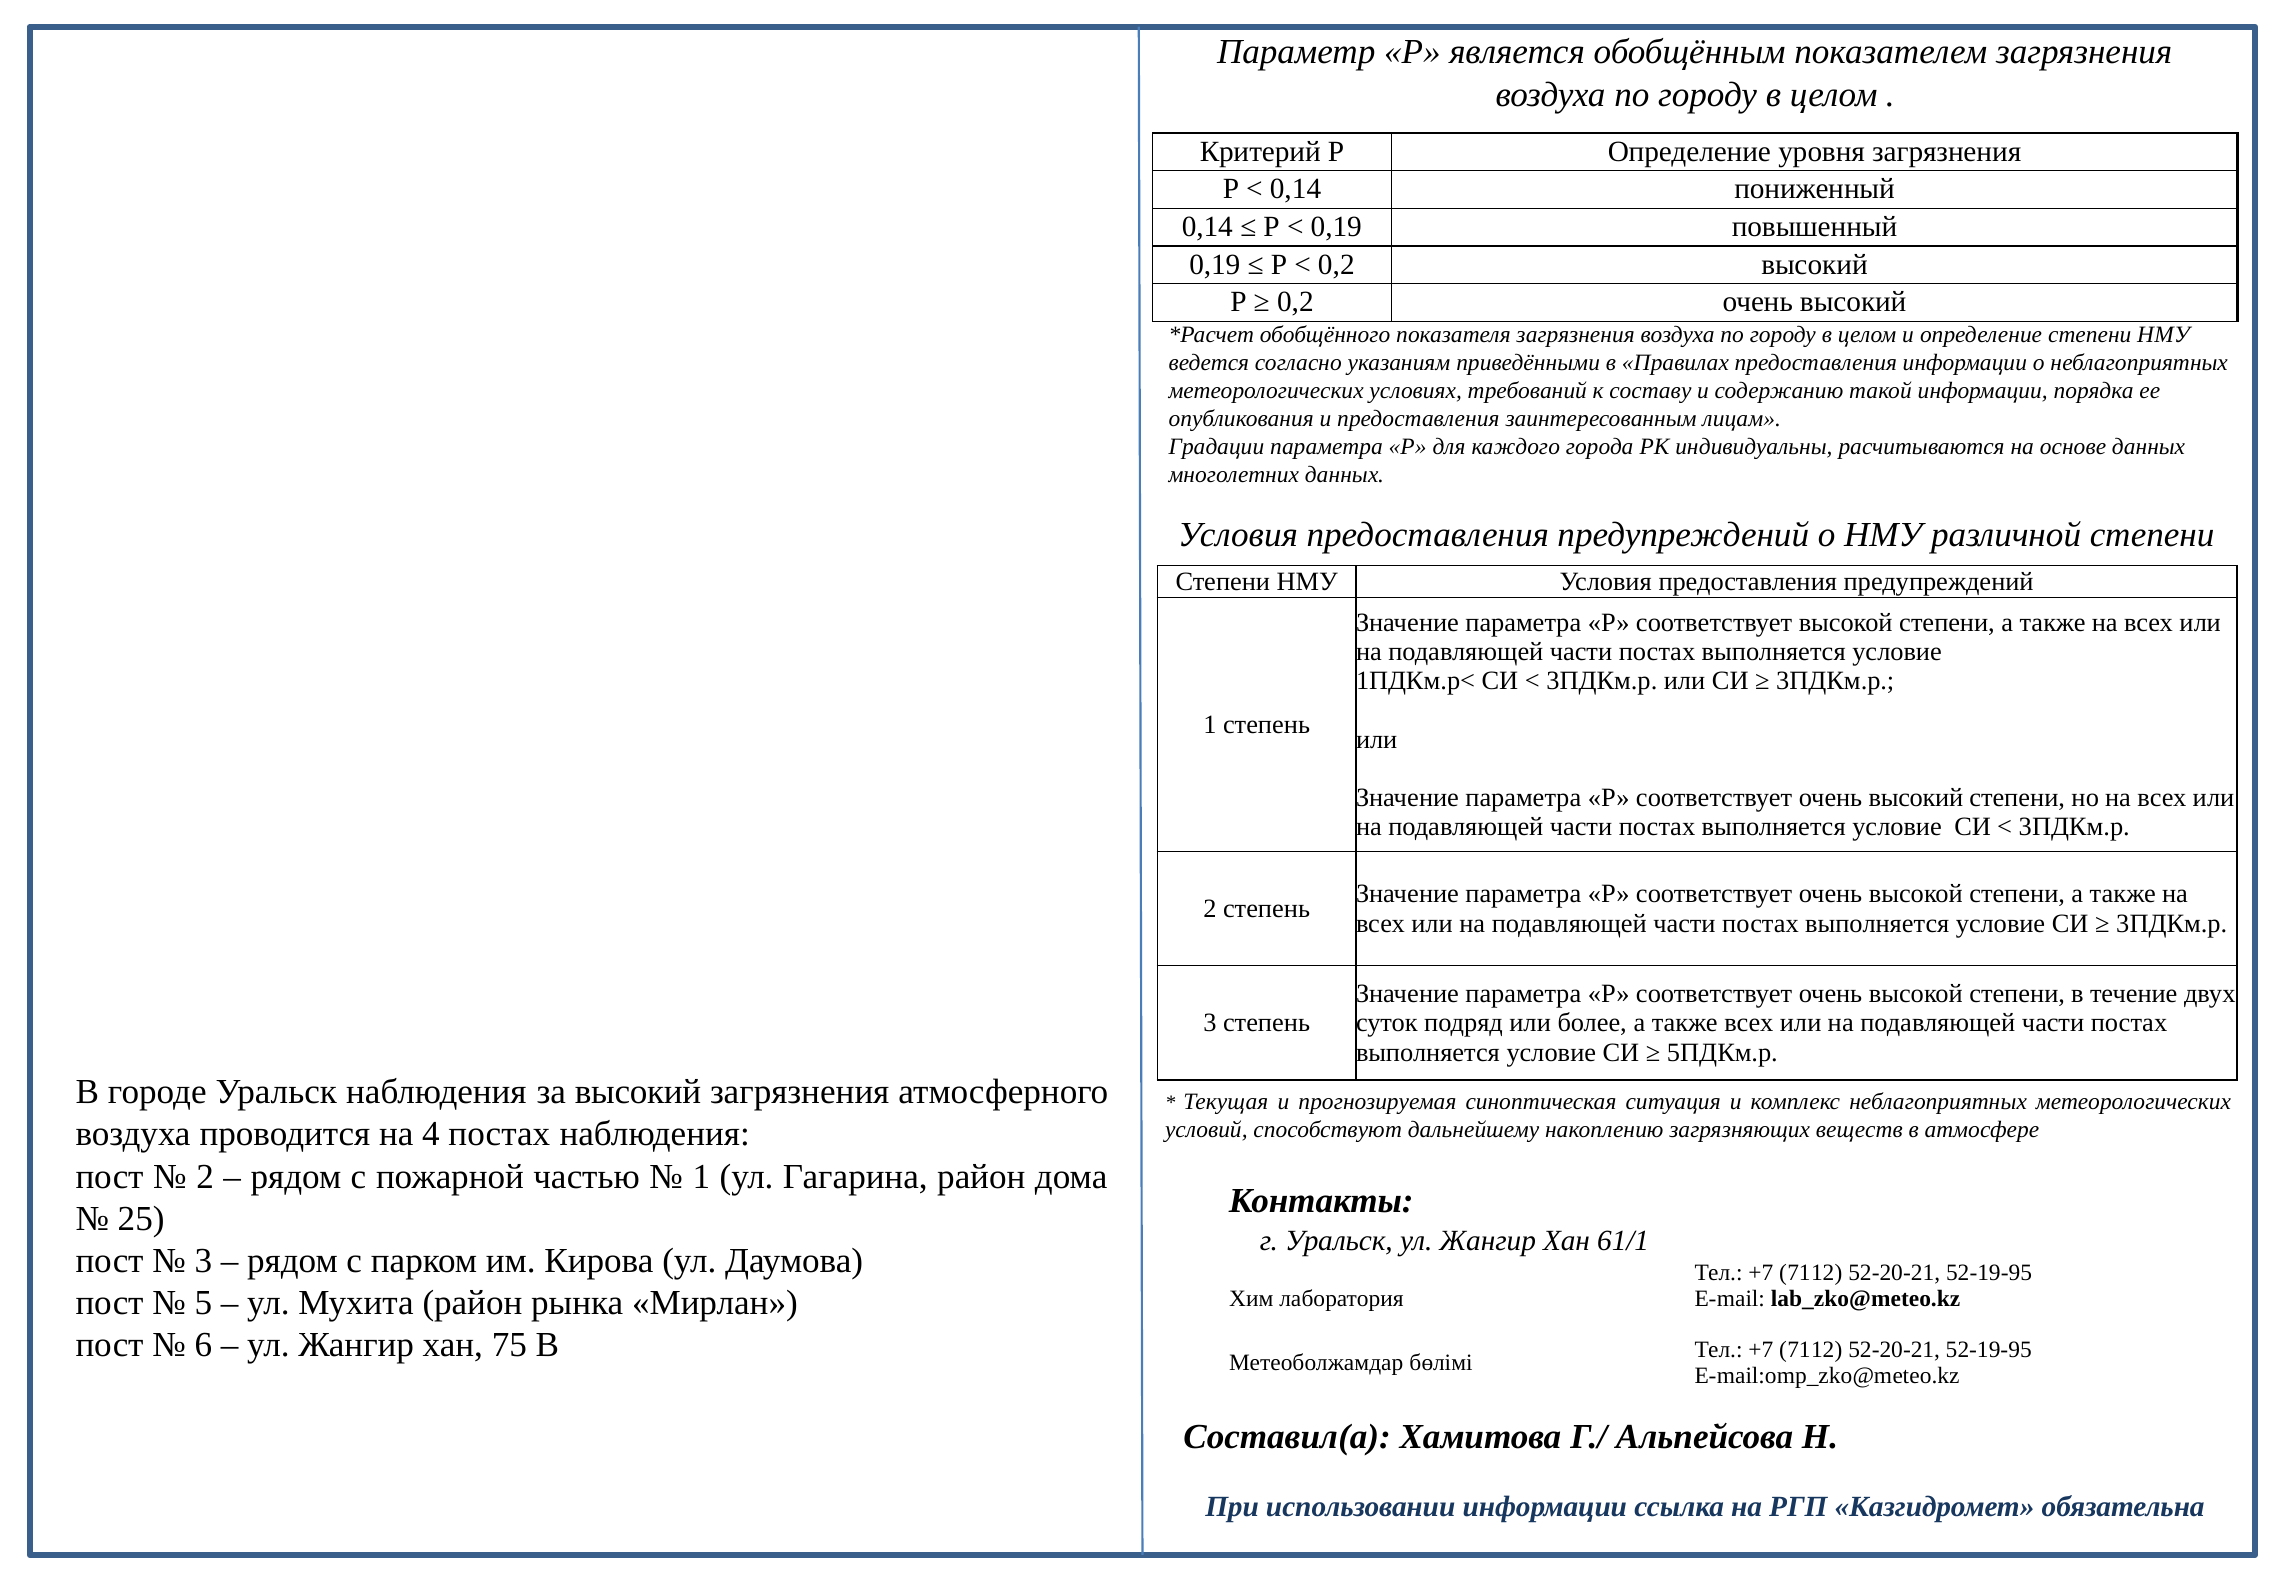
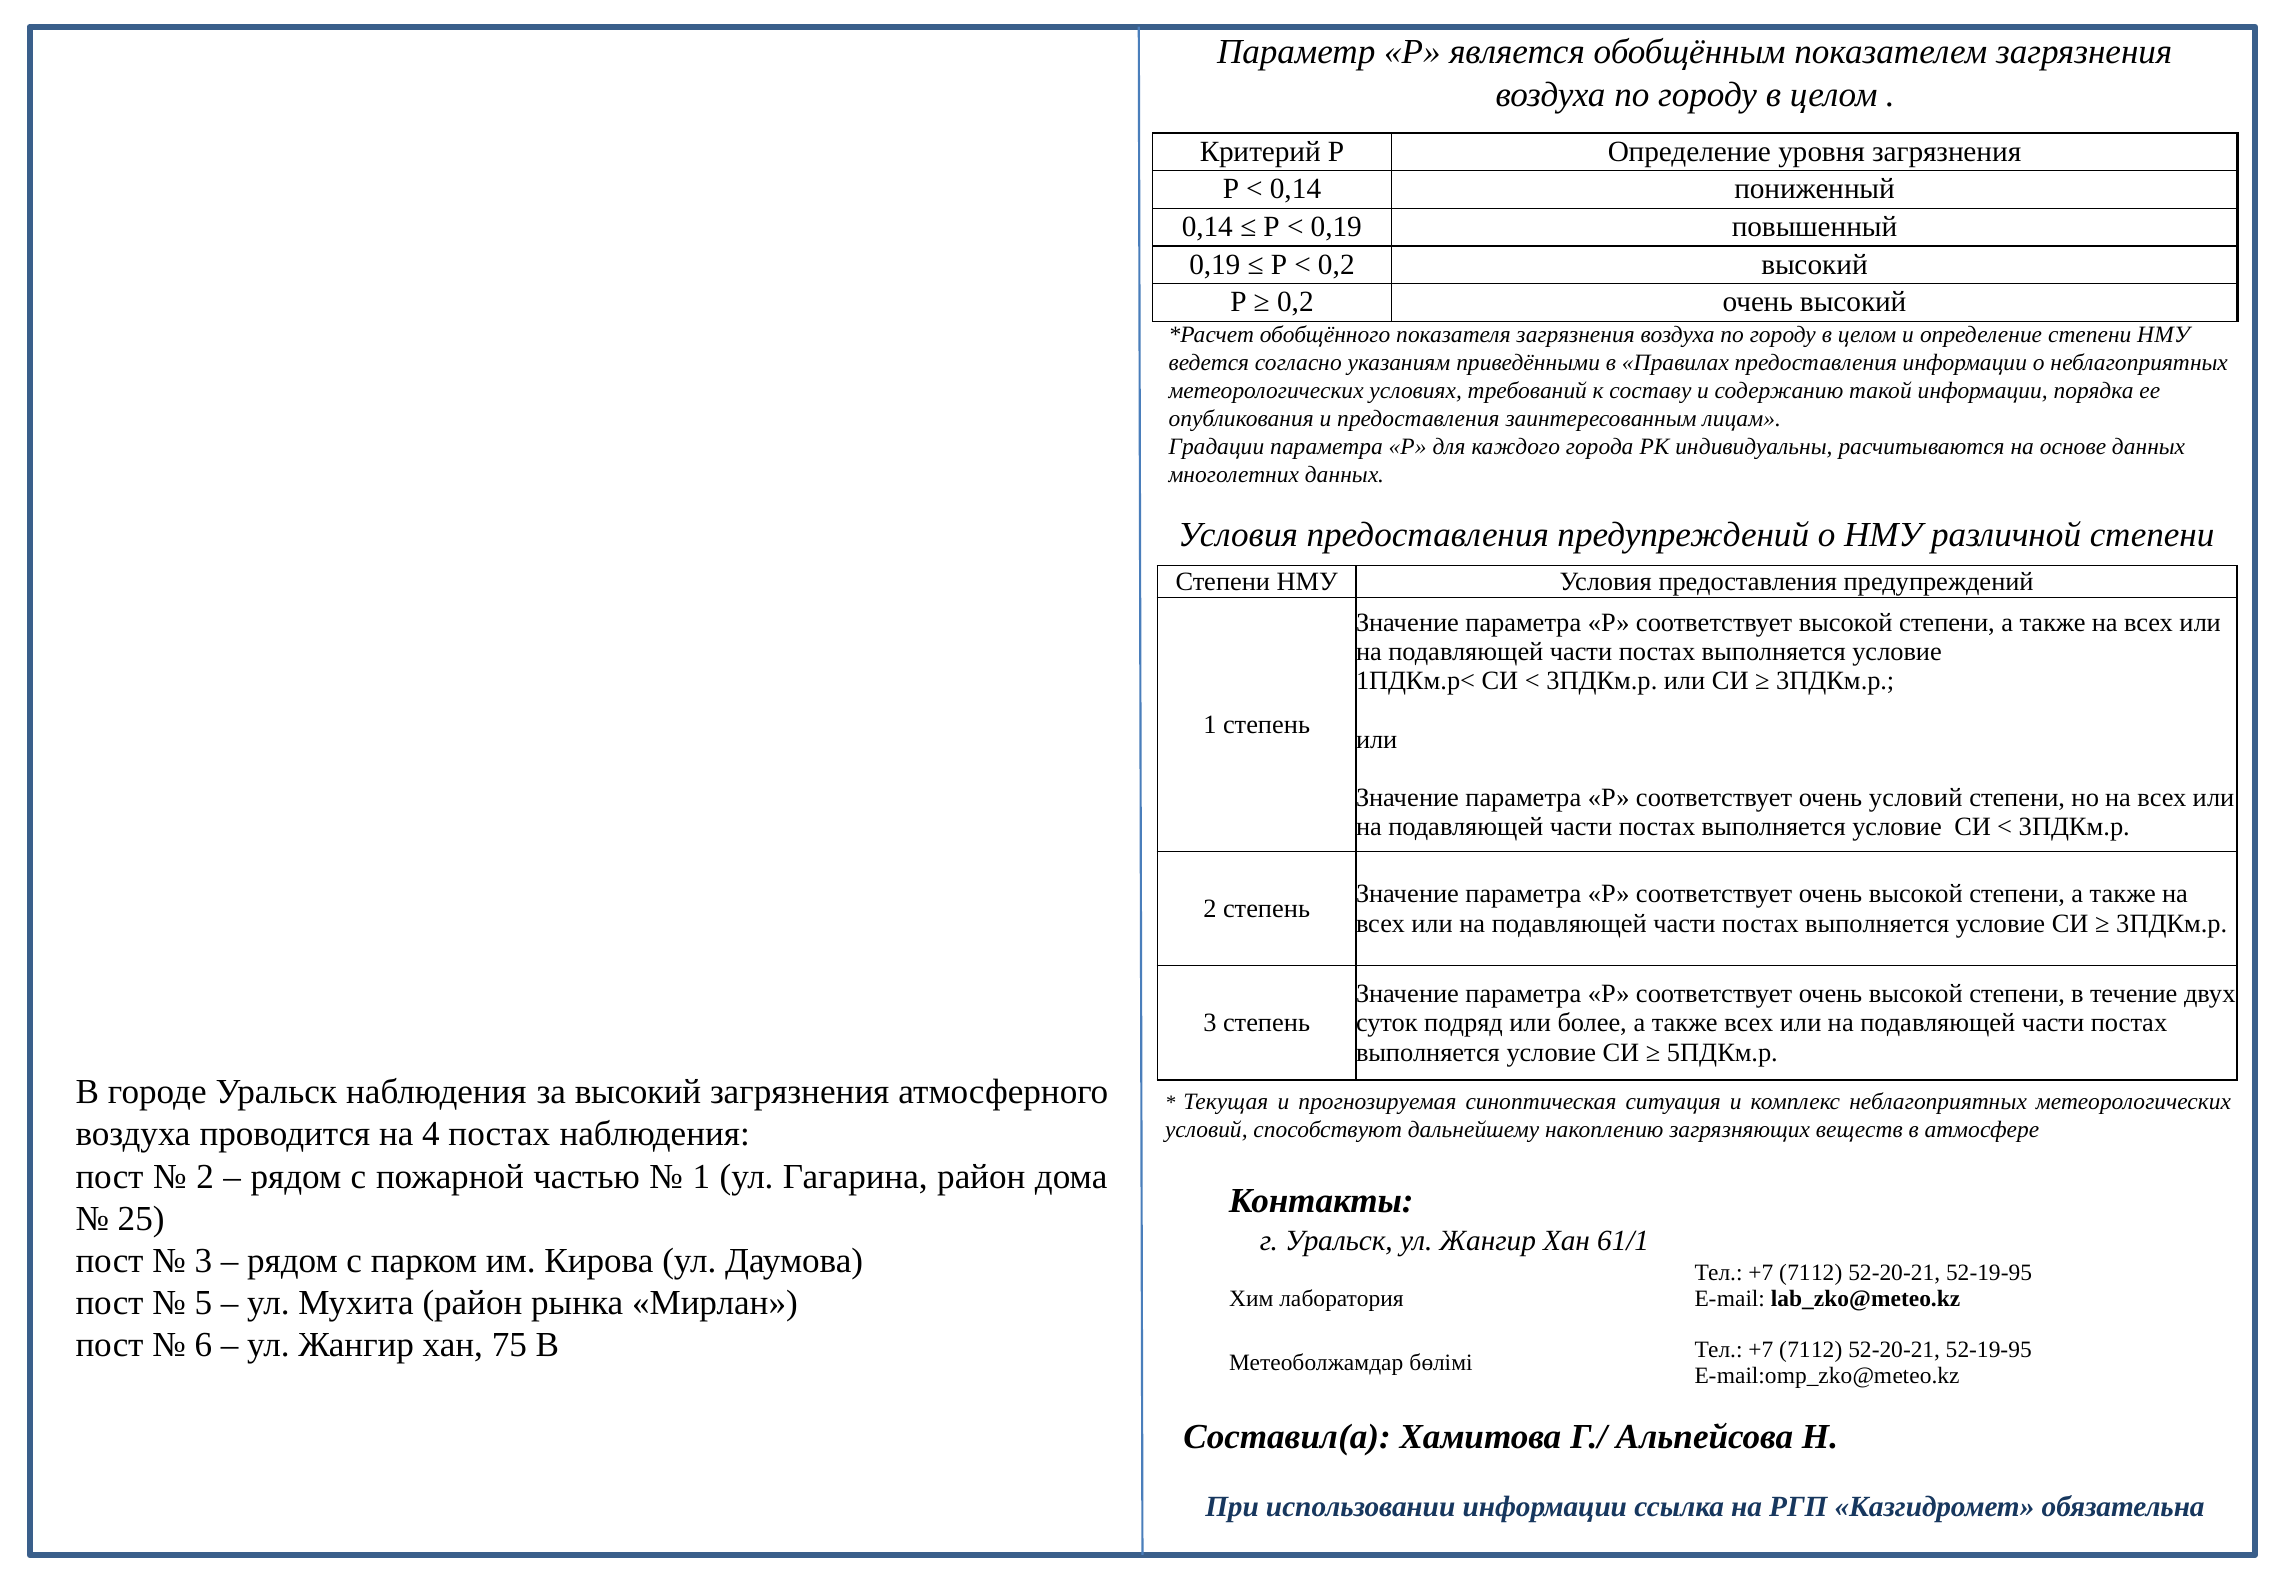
соответствует очень высокий: высокий -> условий
